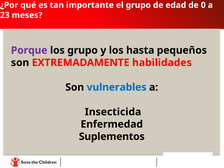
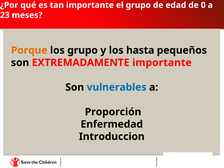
Porque colour: purple -> orange
EXTREMADAMENTE habilidades: habilidades -> importante
Insecticida: Insecticida -> Proporción
Suplementos: Suplementos -> Introduccion
